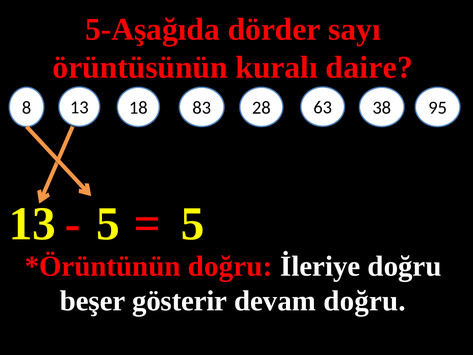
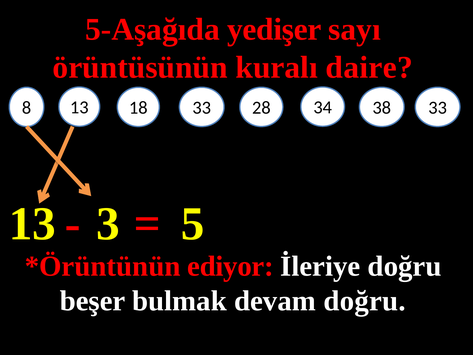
dörder: dörder -> yedişer
18 83: 83 -> 33
63: 63 -> 34
38 95: 95 -> 33
5 at (108, 224): 5 -> 3
doğru at (230, 266): doğru -> ediyor
gösterir: gösterir -> bulmak
